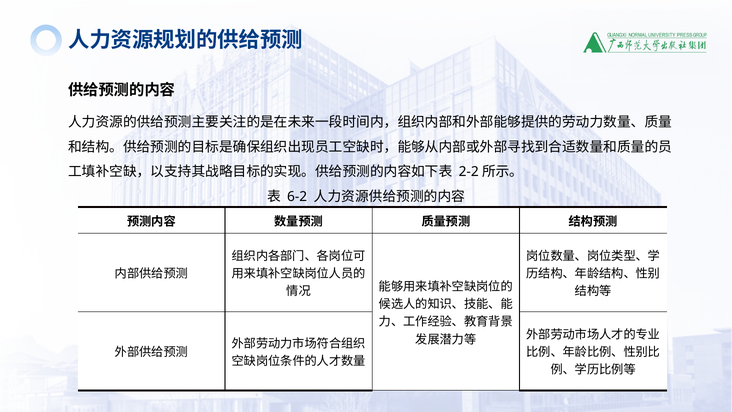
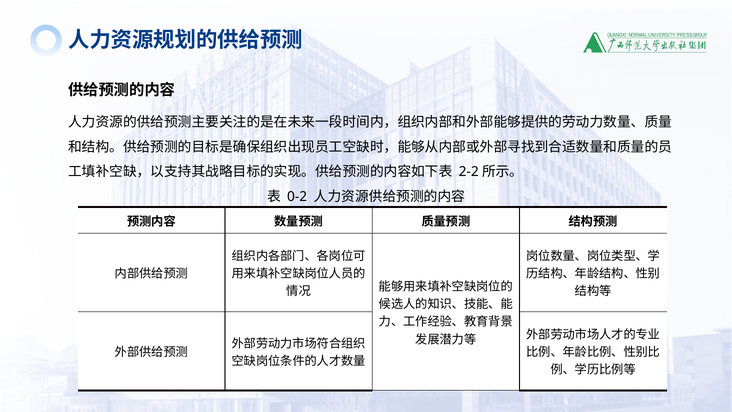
6-2: 6-2 -> 0-2
